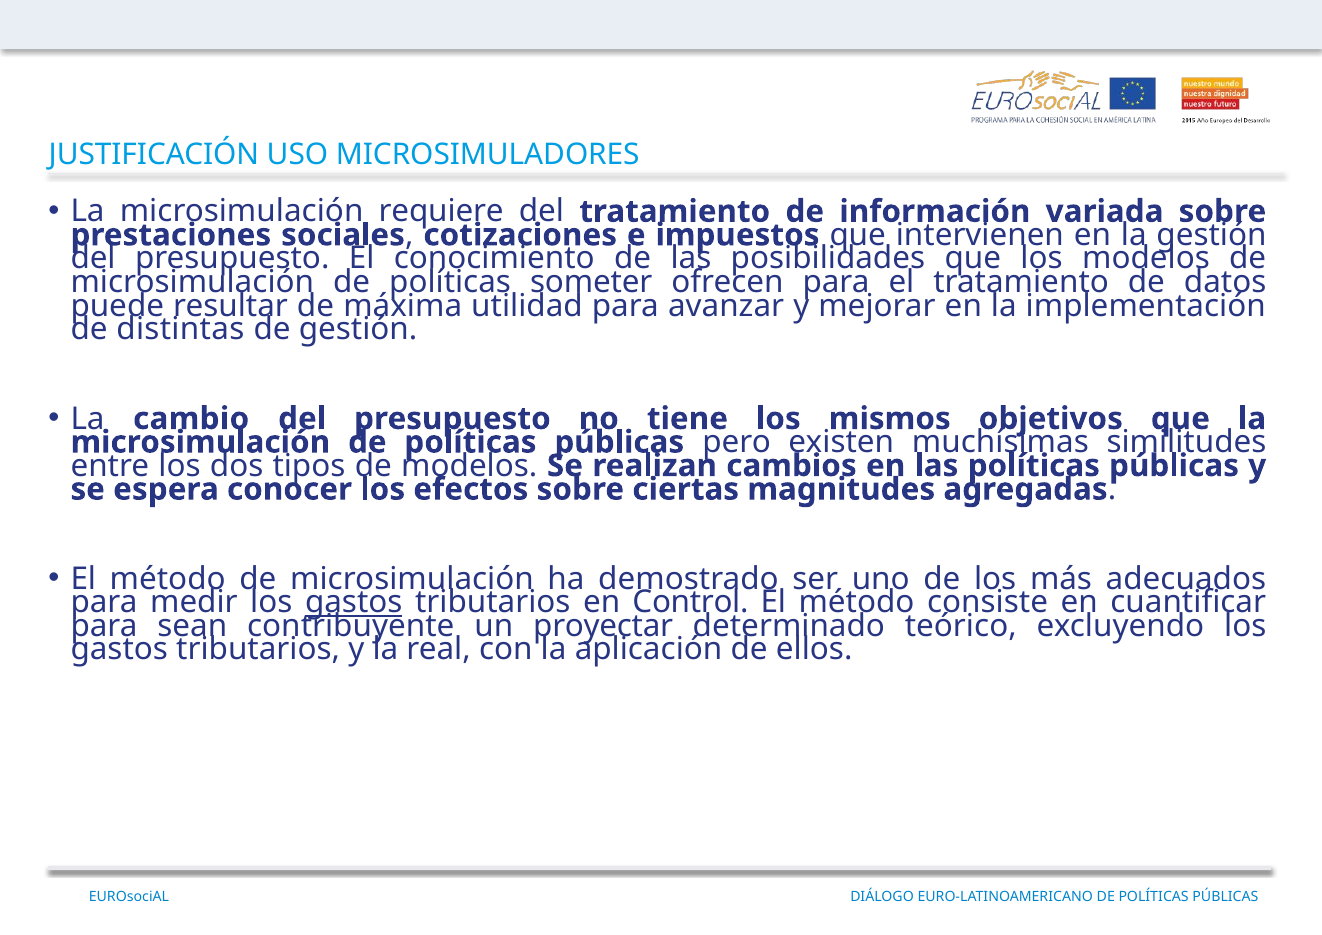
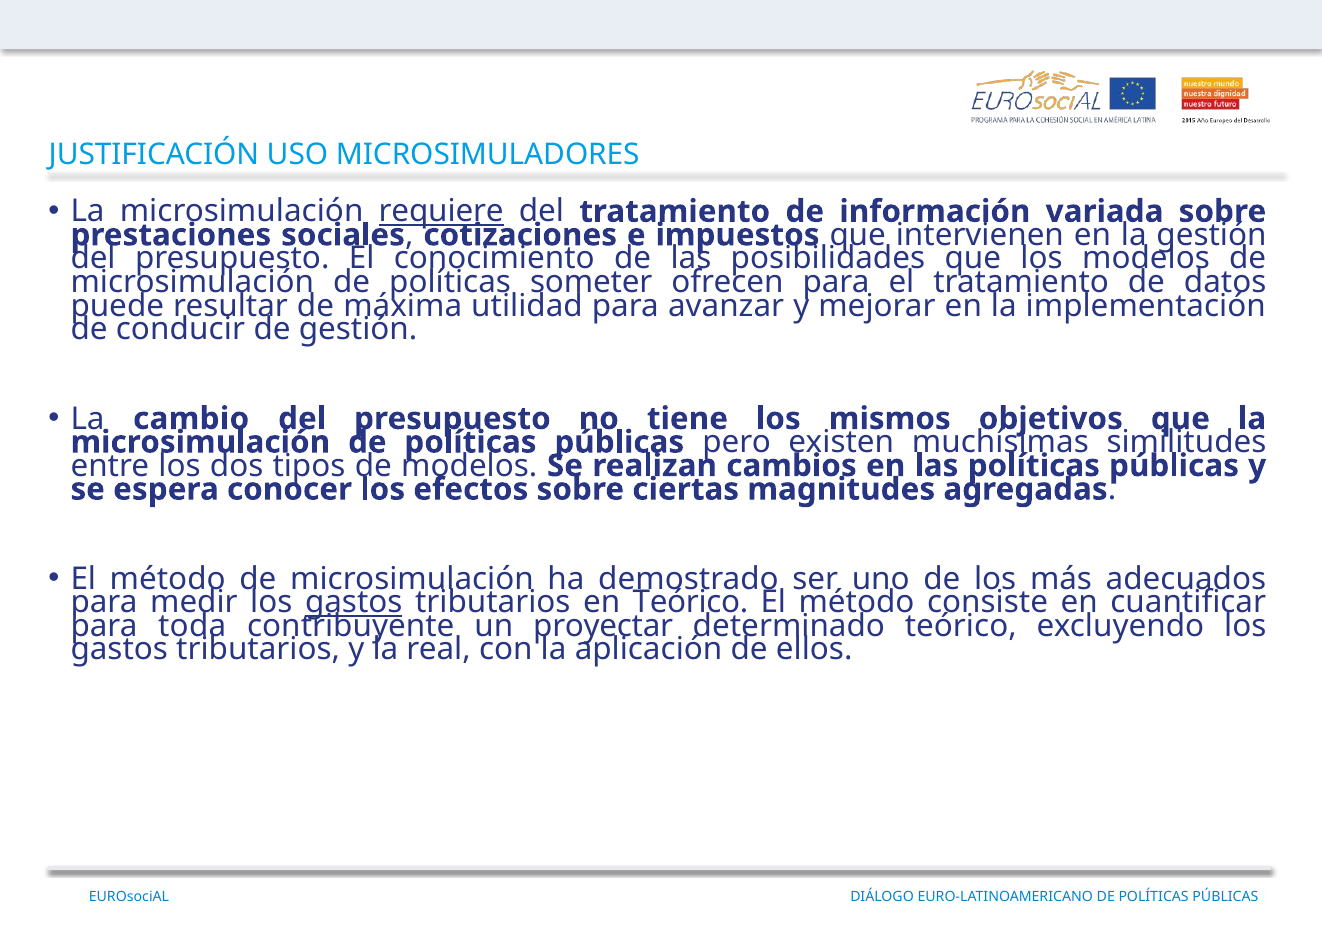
requiere underline: none -> present
distintas: distintas -> conducir
en Control: Control -> Teórico
sean: sean -> toda
